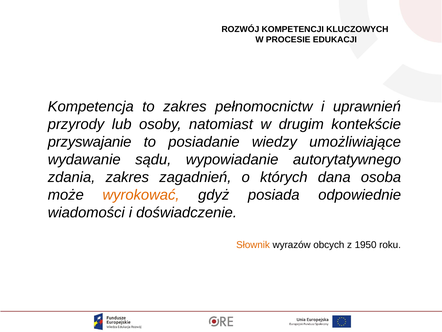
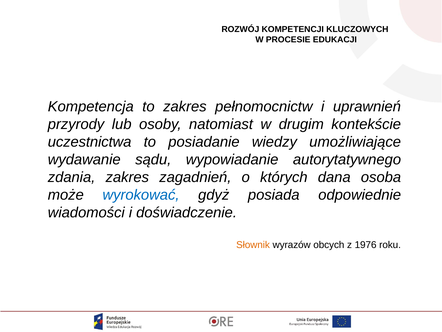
przyswajanie: przyswajanie -> uczestnictwa
wyrokować colour: orange -> blue
1950: 1950 -> 1976
